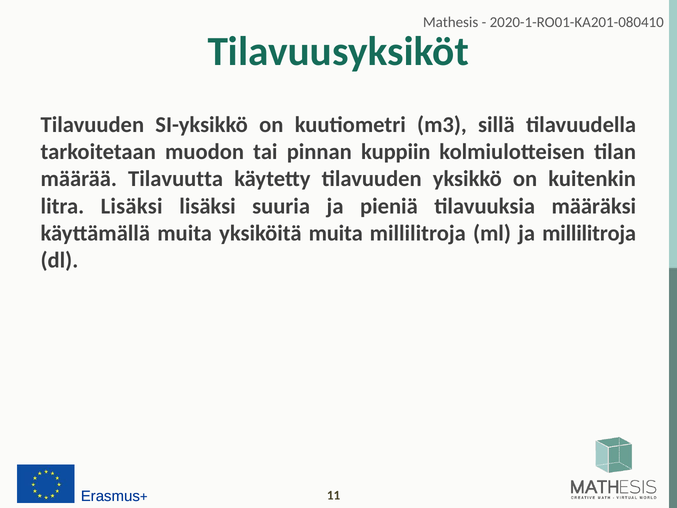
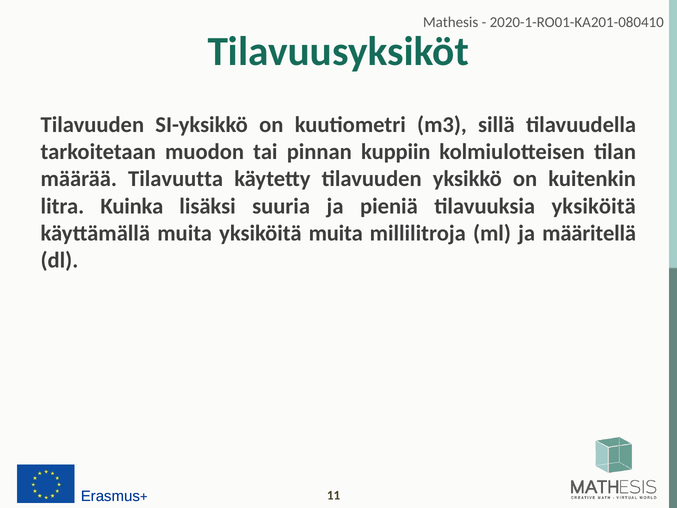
litra Lisäksi: Lisäksi -> Kuinka
tilavuuksia määräksi: määräksi -> yksiköitä
ja millilitroja: millilitroja -> määritellä
